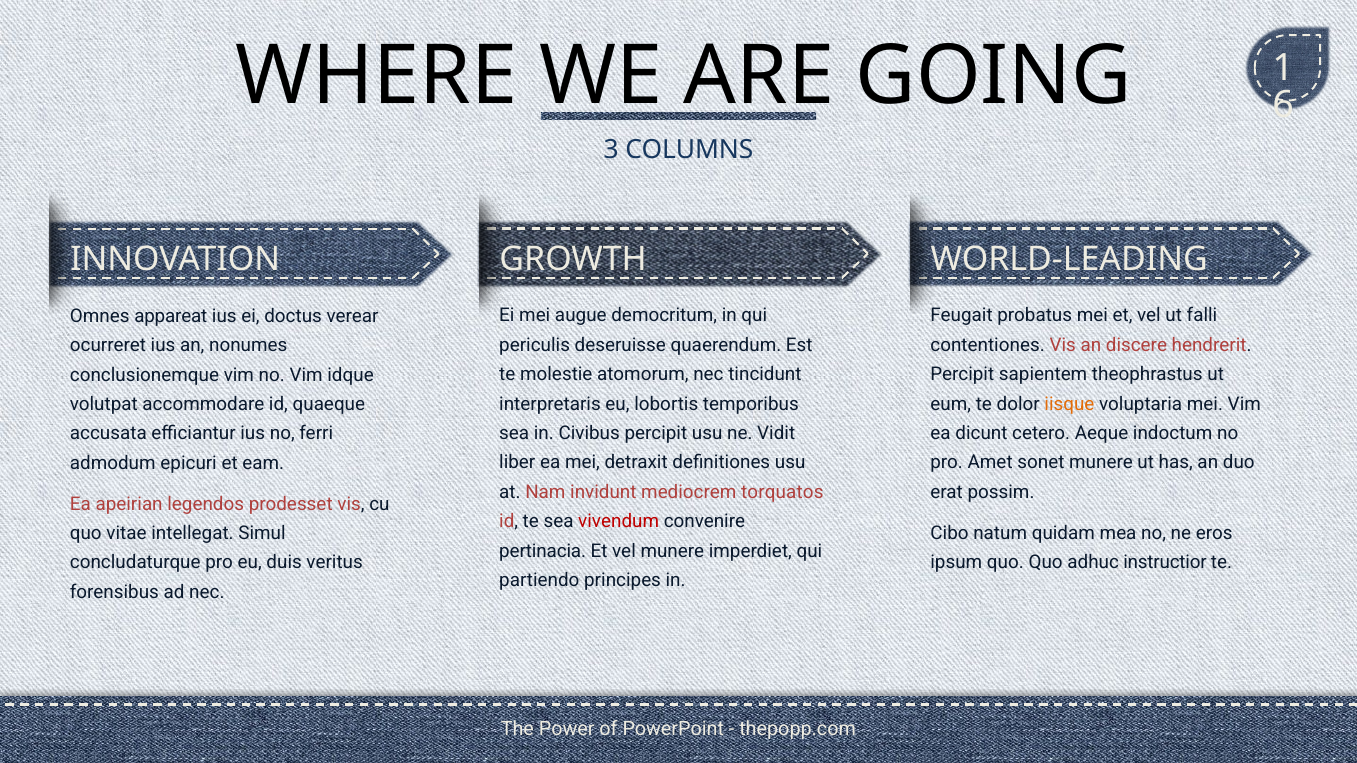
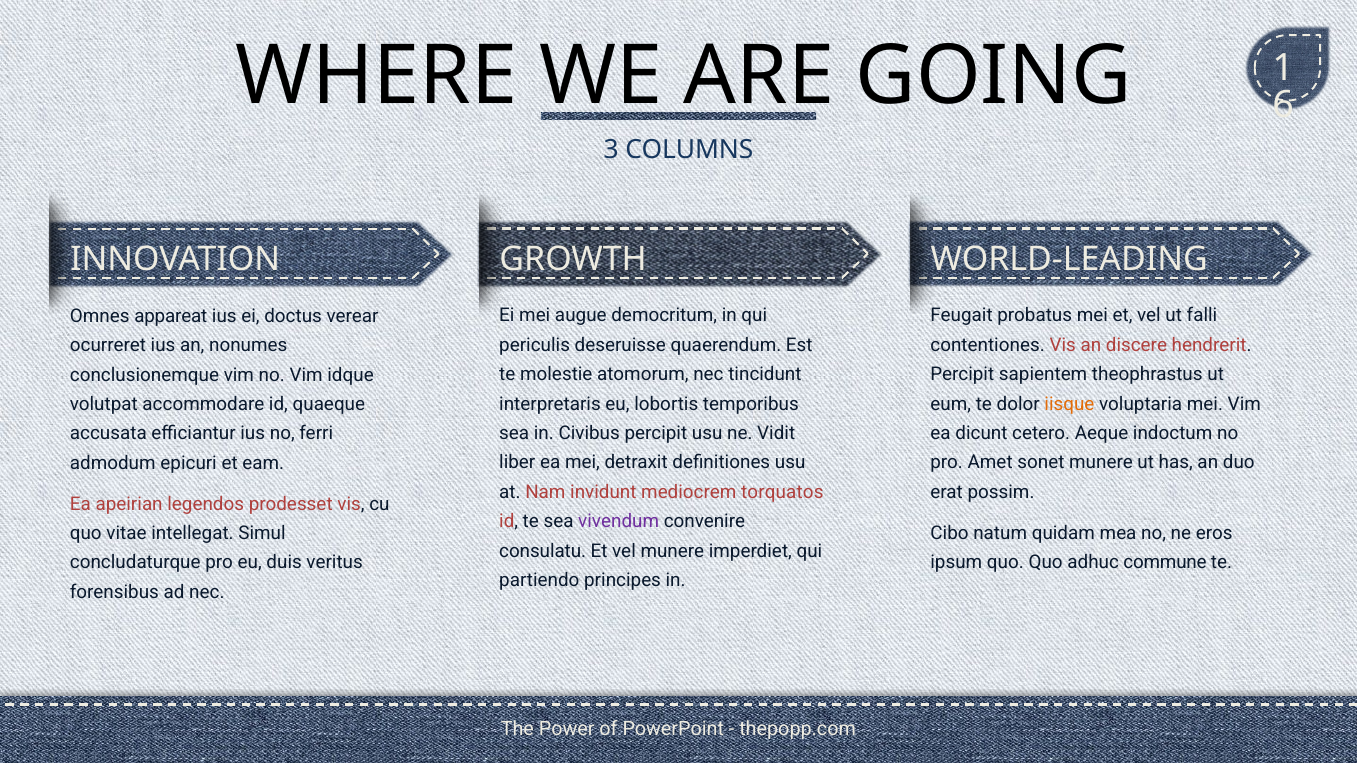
vivendum colour: red -> purple
pertinacia: pertinacia -> consulatu
instructior: instructior -> commune
